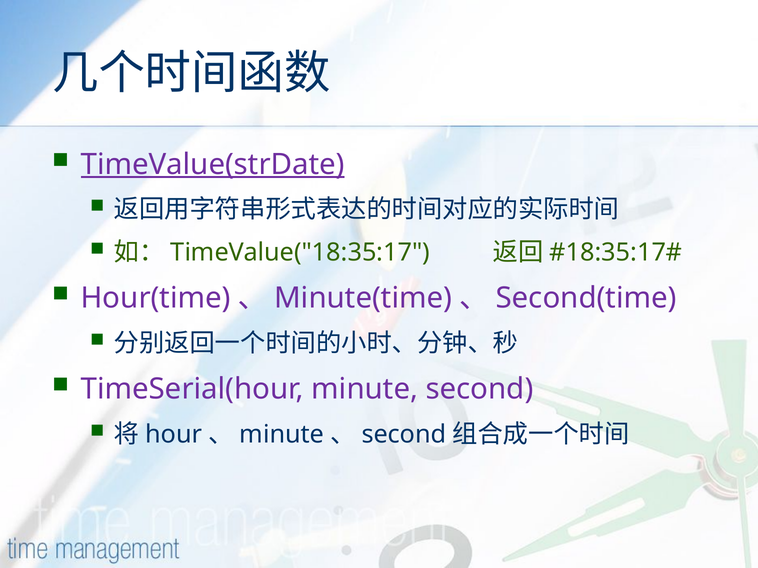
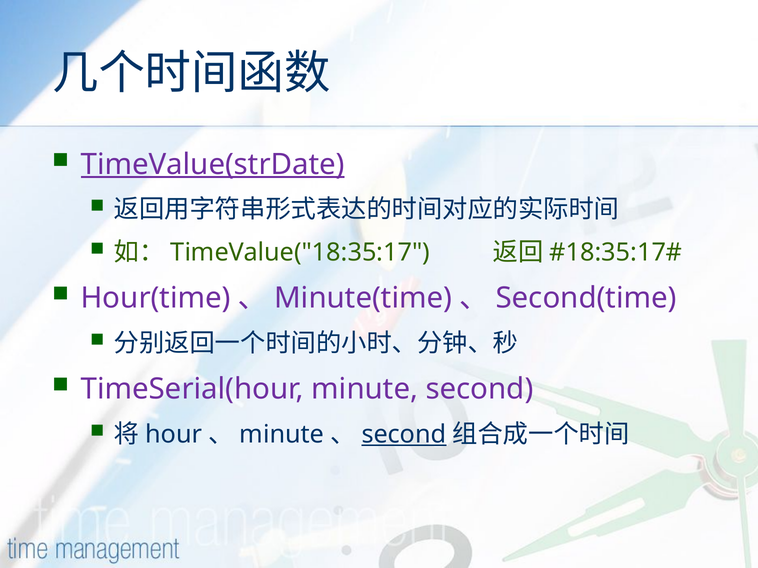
second at (404, 435) underline: none -> present
